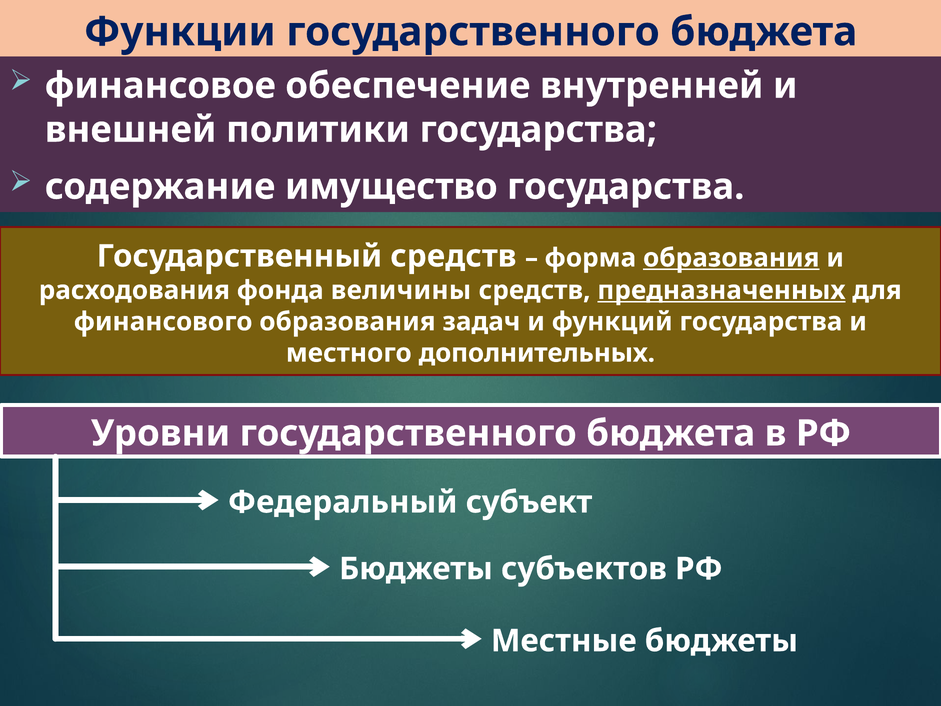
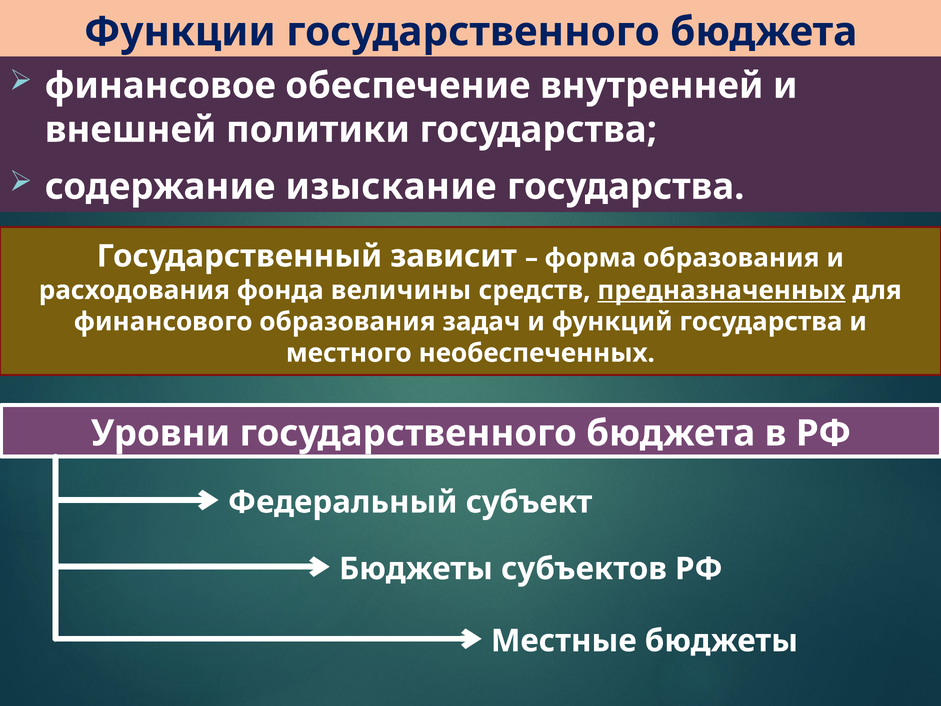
имущество: имущество -> изыскание
Государственный средств: средств -> зависит
образования at (731, 258) underline: present -> none
дополнительных: дополнительных -> необеспеченных
